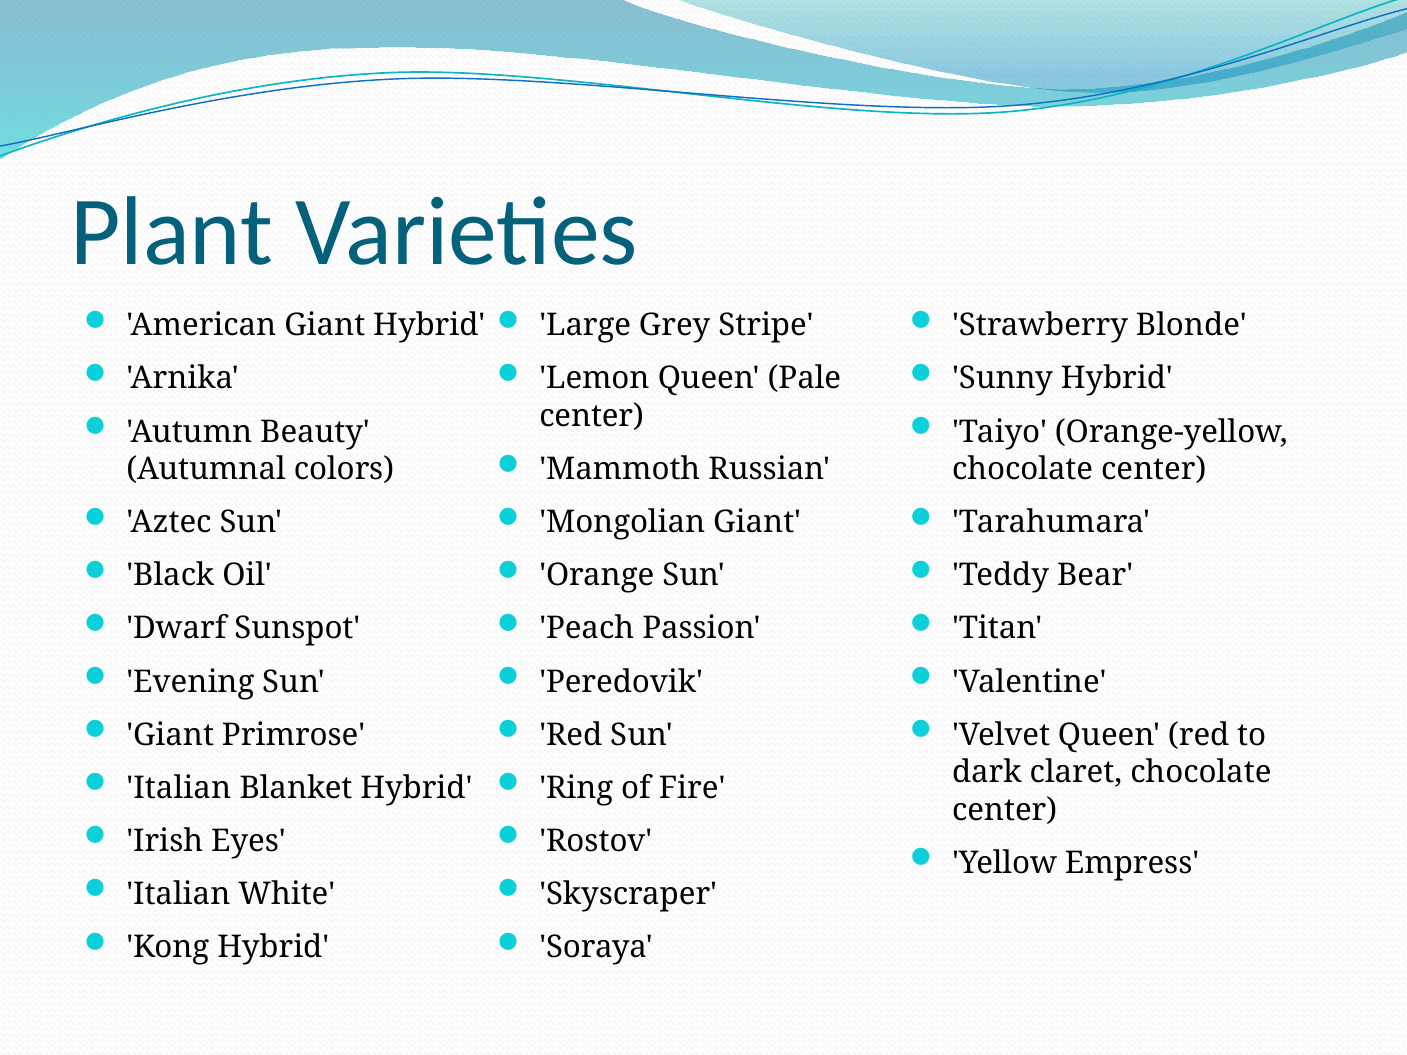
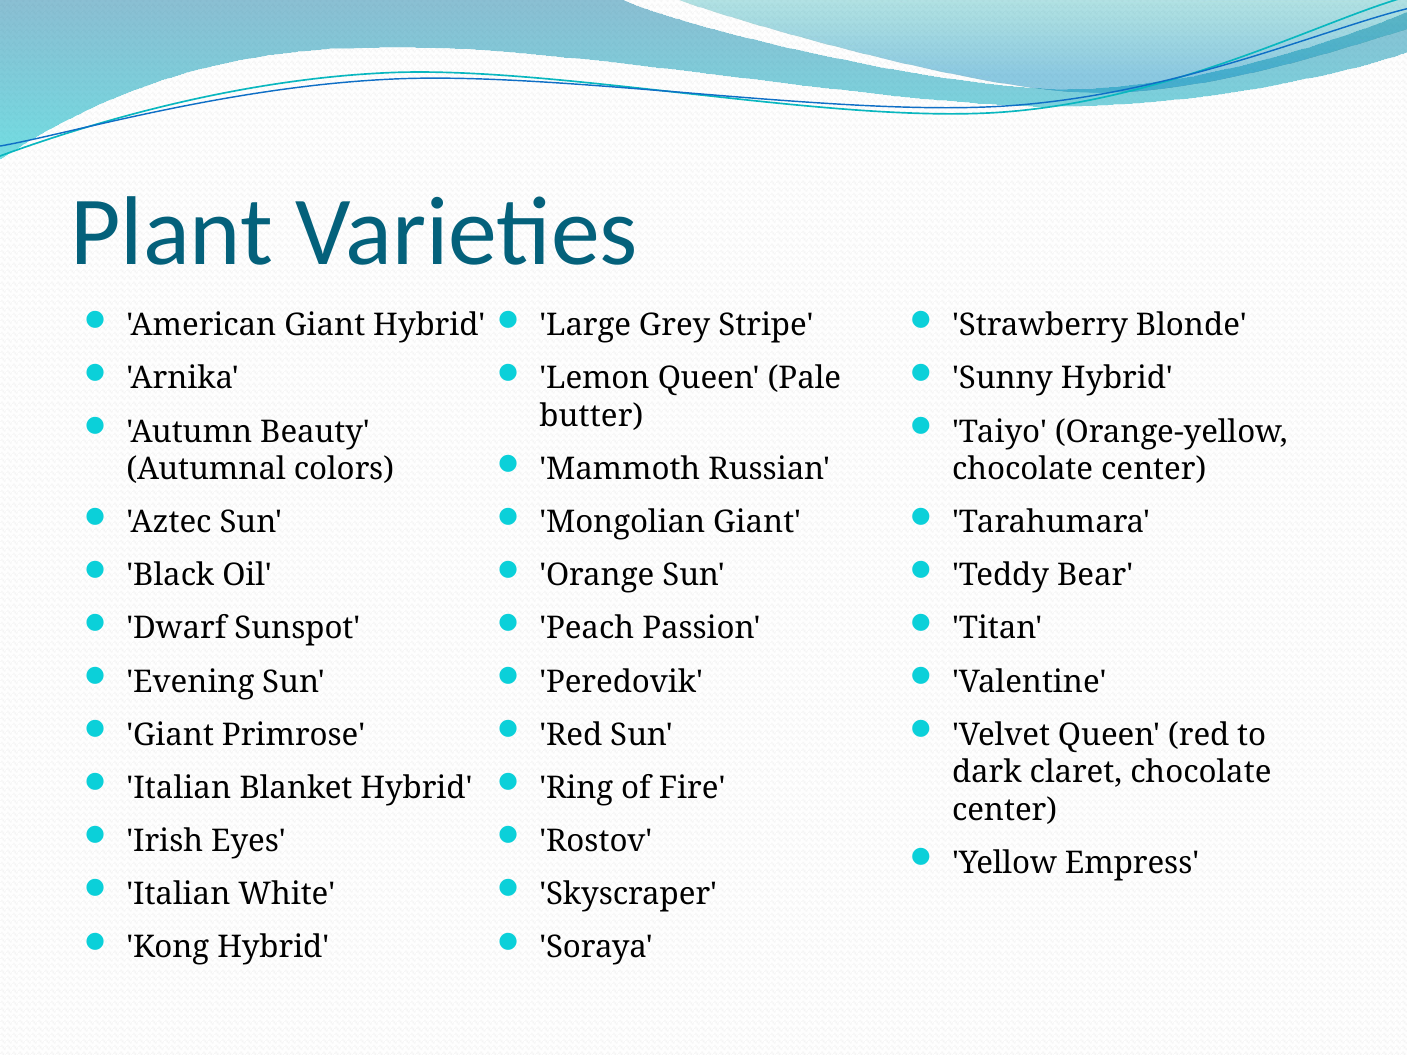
center at (592, 416): center -> butter
